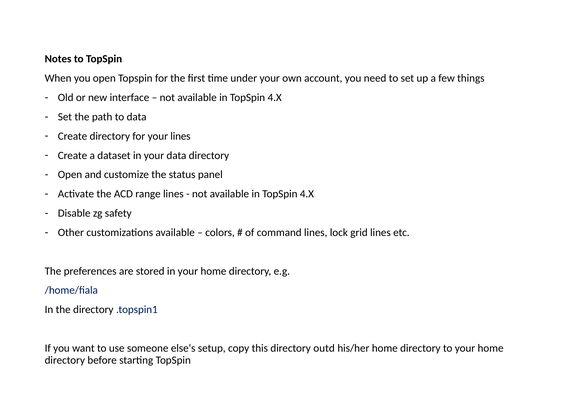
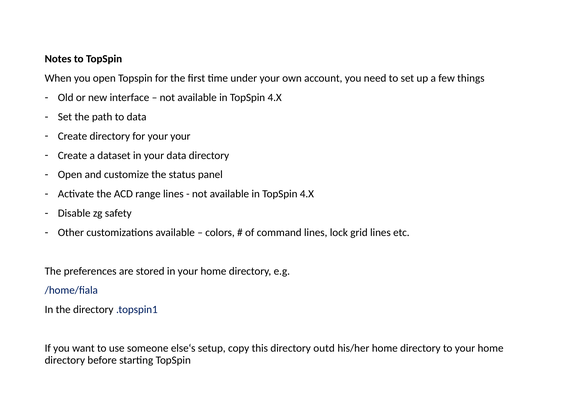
your lines: lines -> your
